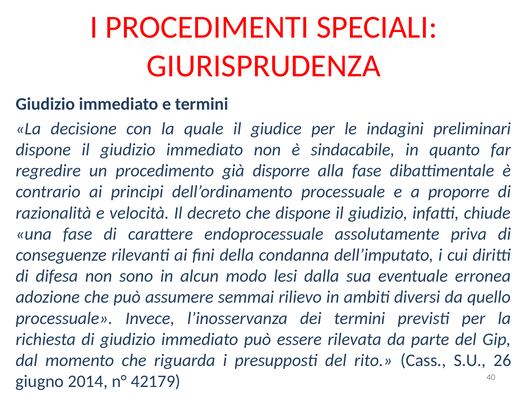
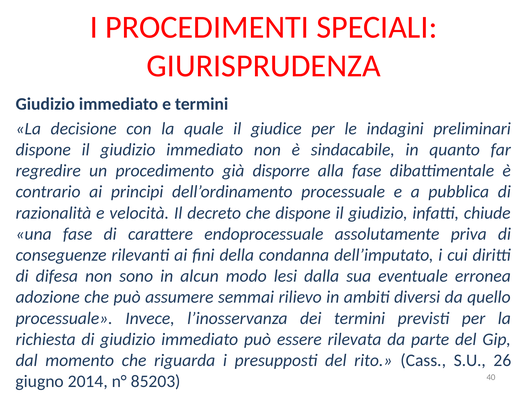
proporre: proporre -> pubblica
42179: 42179 -> 85203
